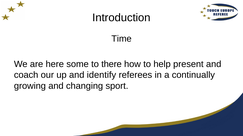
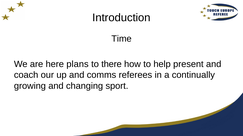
some: some -> plans
identify: identify -> comms
